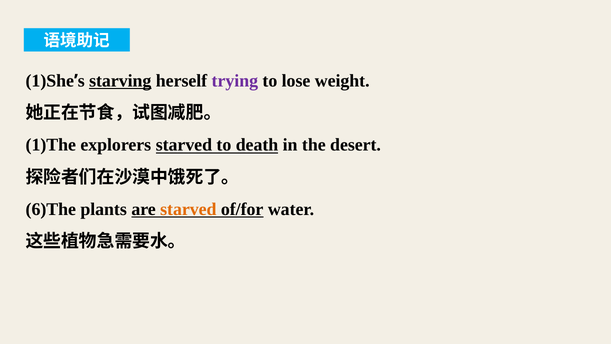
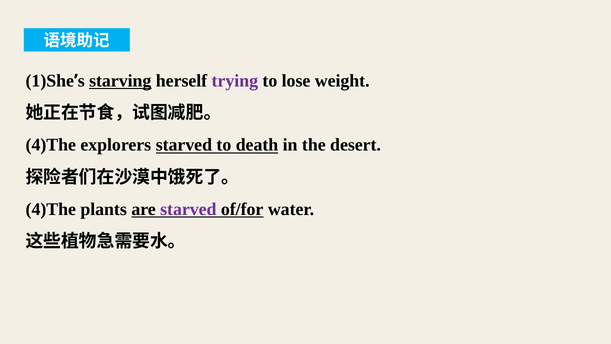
1)The at (51, 145): 1)The -> 4)The
6)The at (51, 209): 6)The -> 4)The
starved at (188, 209) colour: orange -> purple
